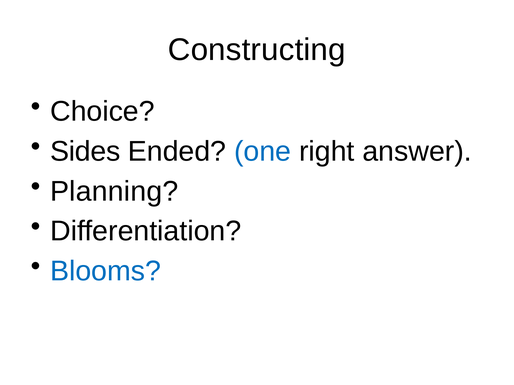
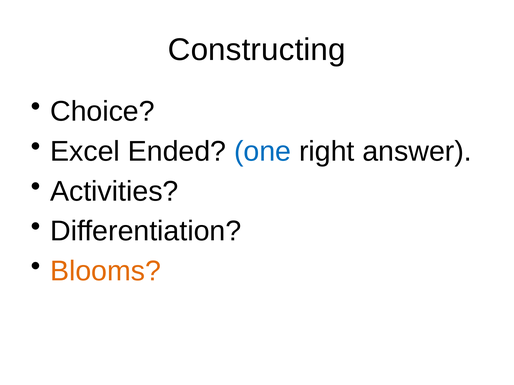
Sides: Sides -> Excel
Planning: Planning -> Activities
Blooms colour: blue -> orange
